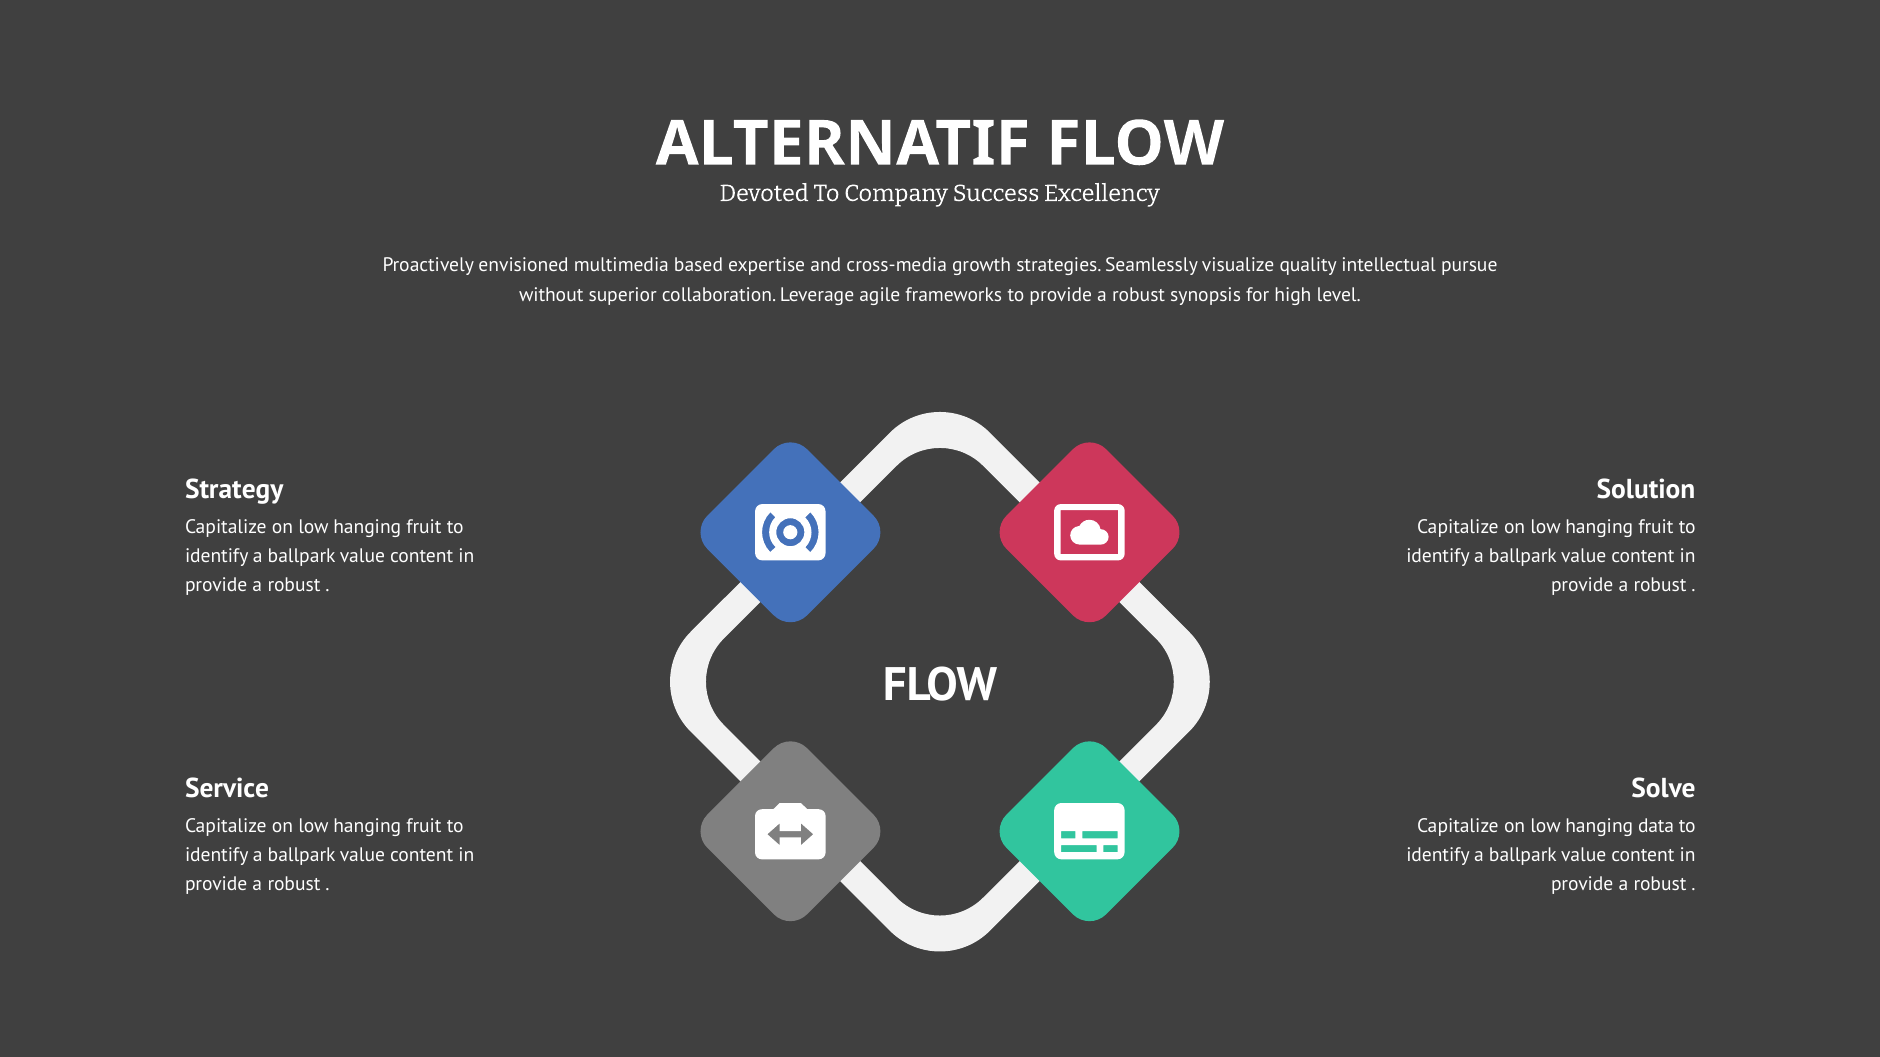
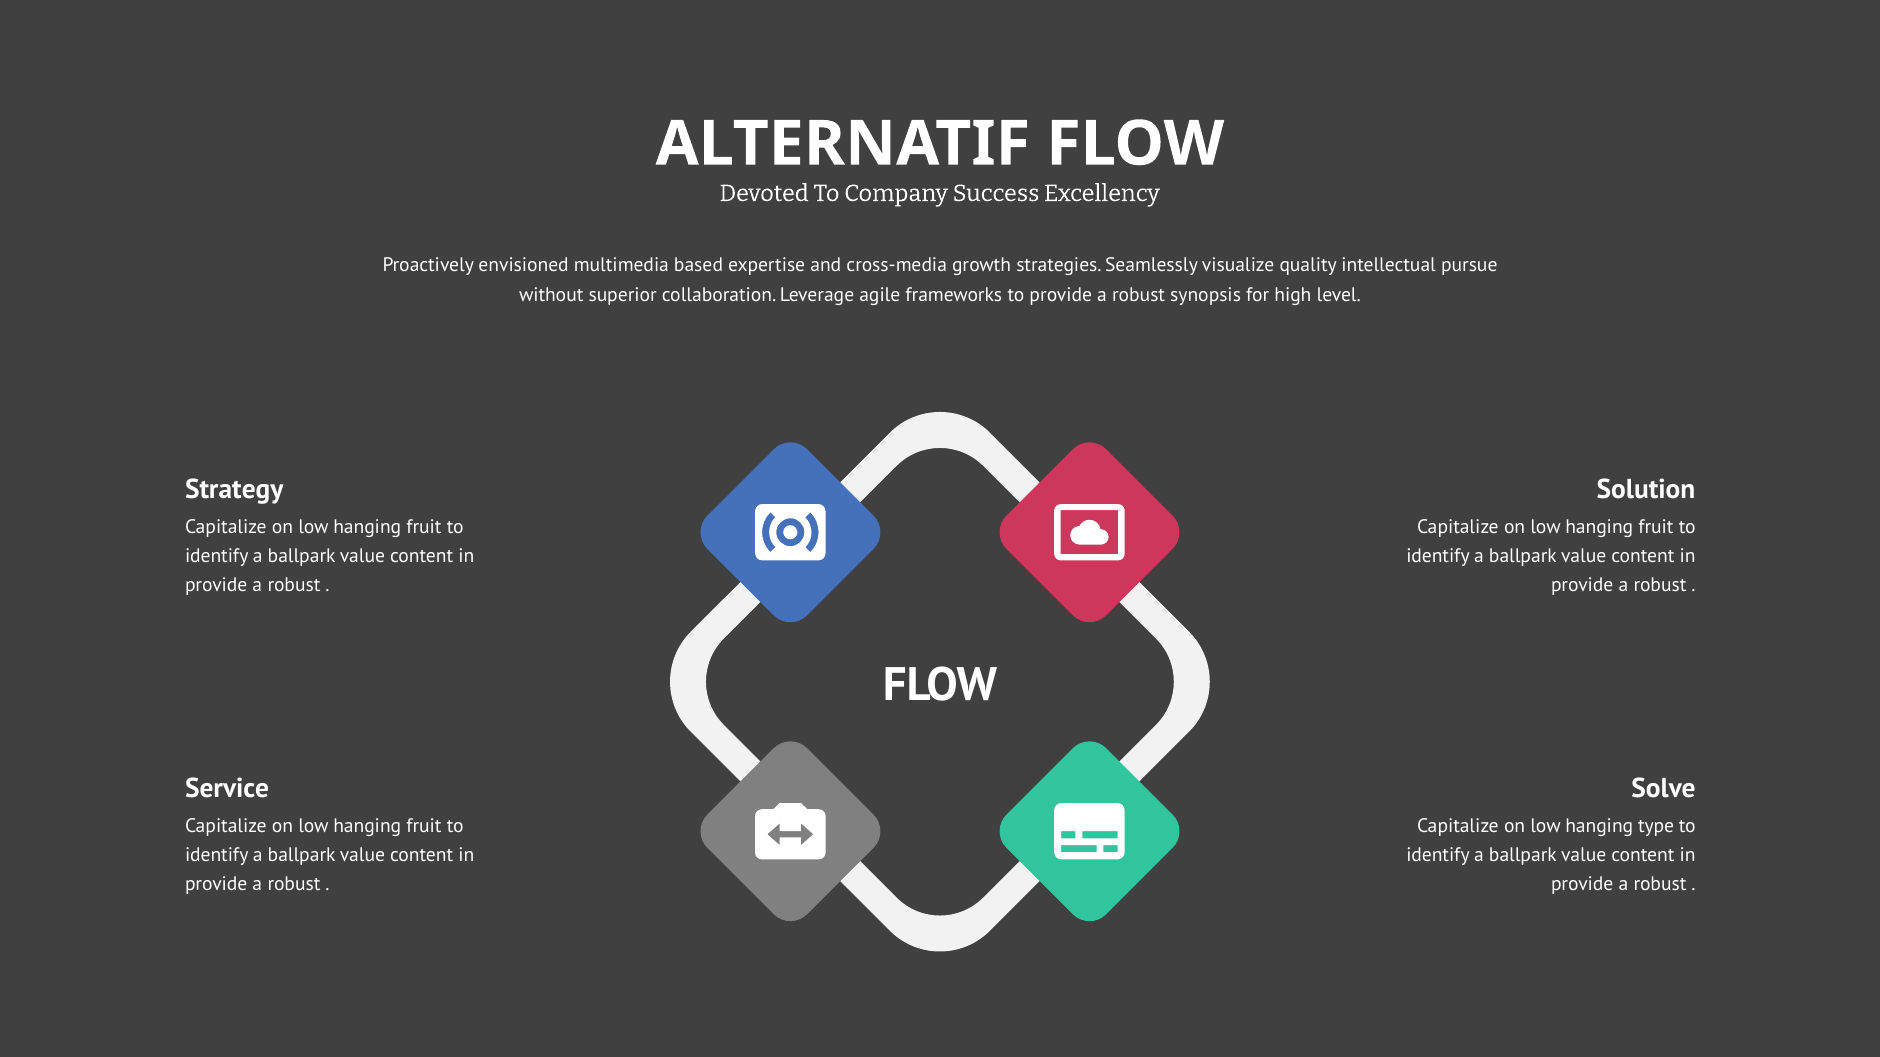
data: data -> type
